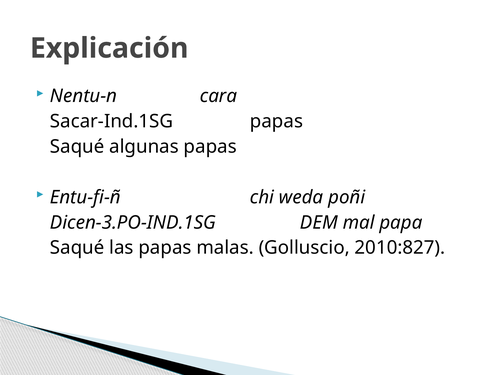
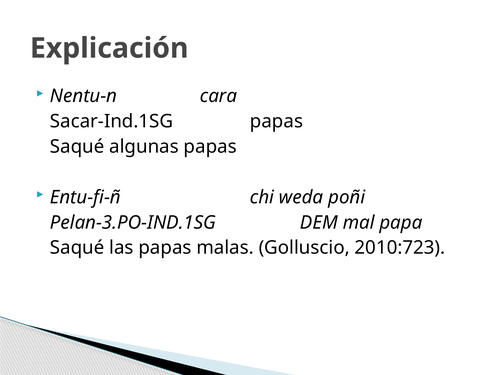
Dicen-3.PO-IND.1SG: Dicen-3.PO-IND.1SG -> Pelan-3.PO-IND.1SG
2010:827: 2010:827 -> 2010:723
